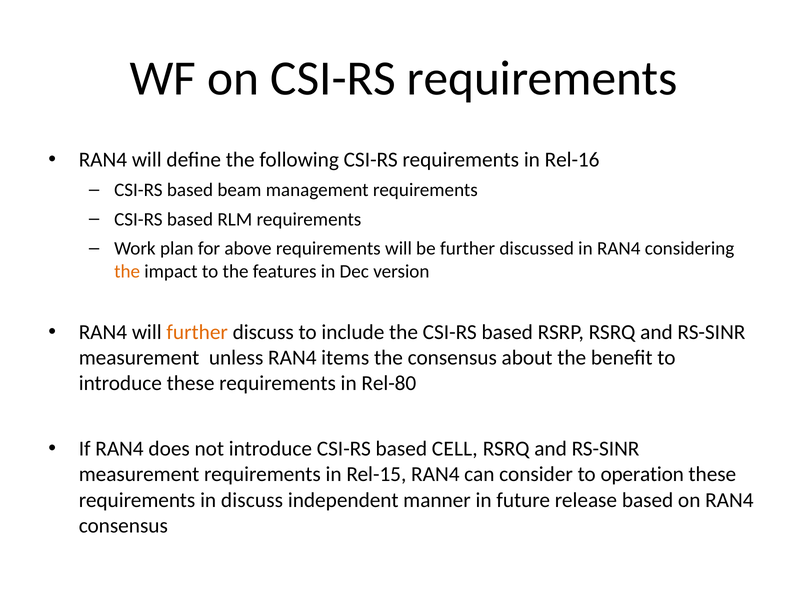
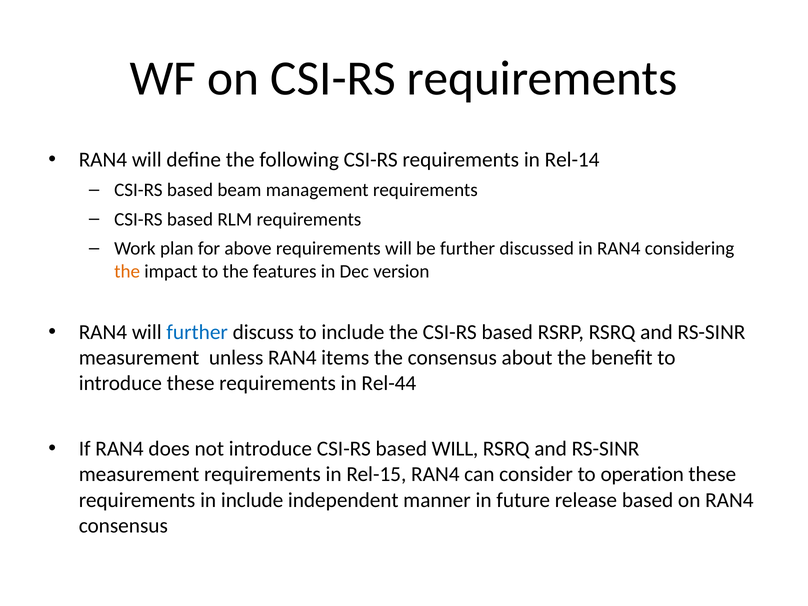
Rel-16: Rel-16 -> Rel-14
further at (197, 332) colour: orange -> blue
Rel-80: Rel-80 -> Rel-44
based CELL: CELL -> WILL
in discuss: discuss -> include
